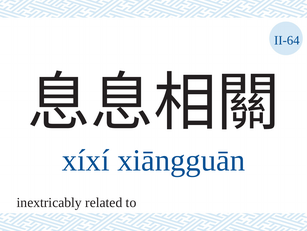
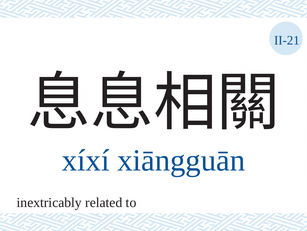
II-64: II-64 -> II-21
